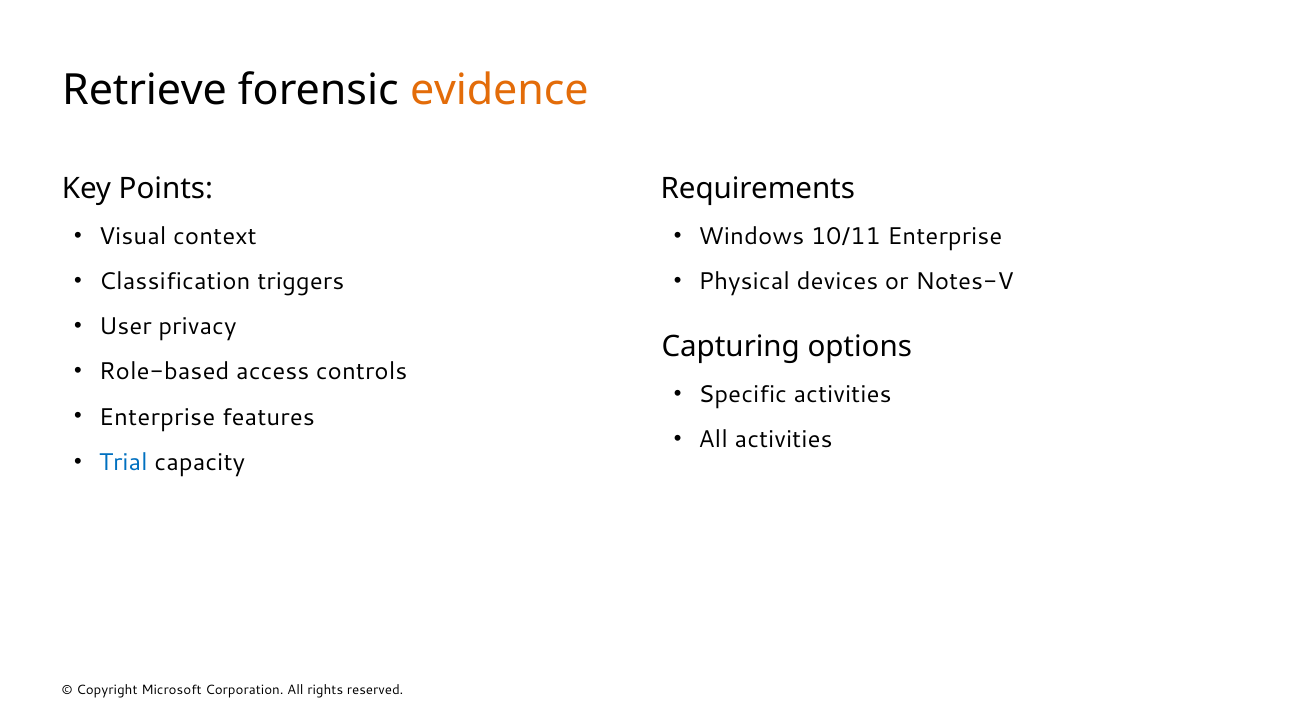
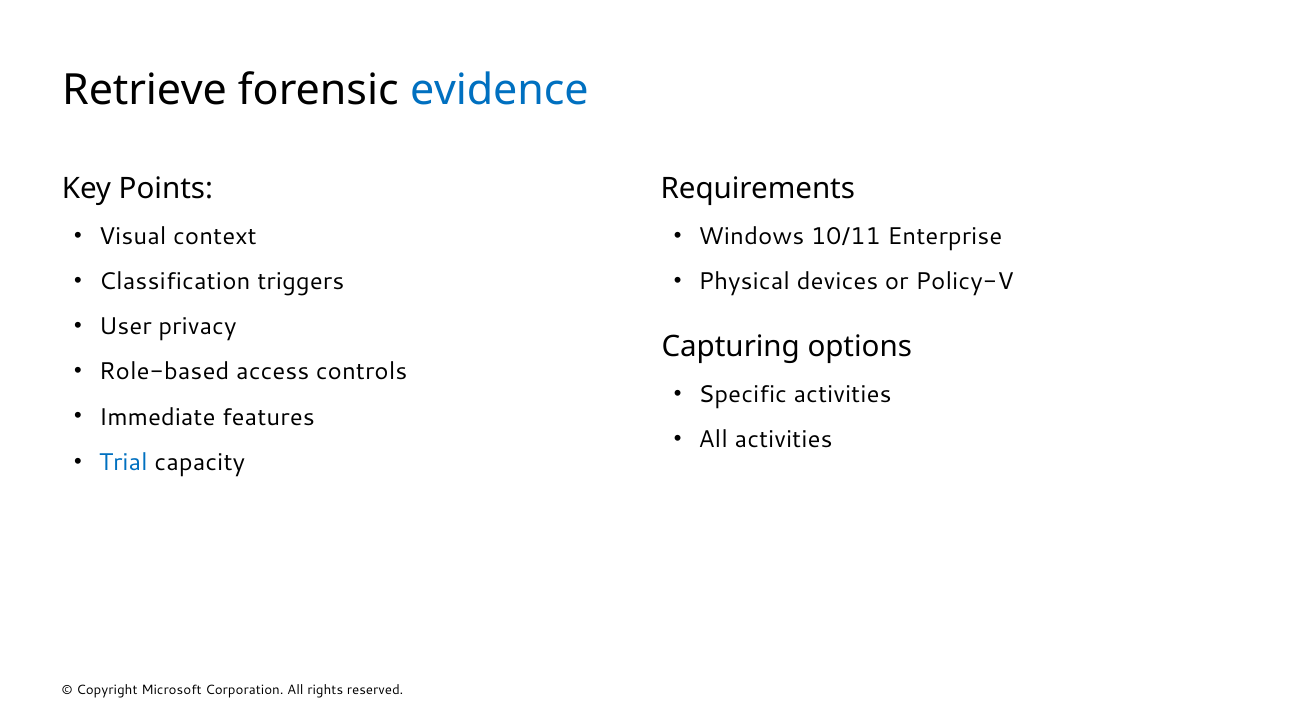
evidence colour: orange -> blue
Notes-V: Notes-V -> Policy-V
Enterprise at (157, 417): Enterprise -> Immediate
